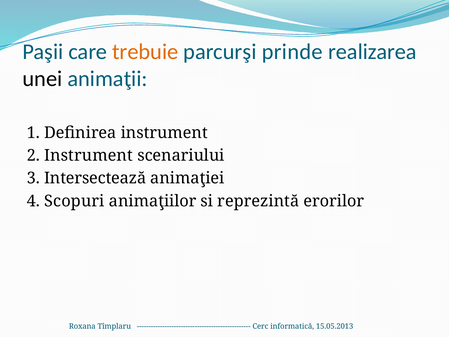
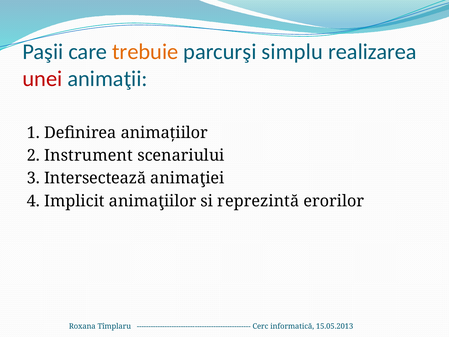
prinde: prinde -> simplu
unei colour: black -> red
Definirea instrument: instrument -> animaţiilor
Scopuri: Scopuri -> Implicit
